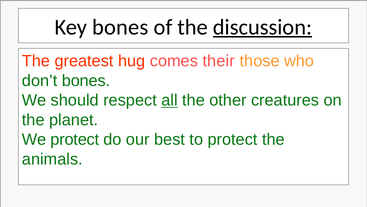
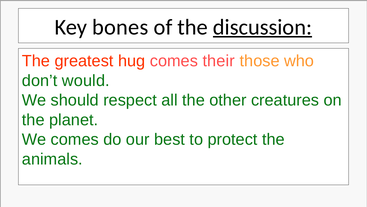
don’t bones: bones -> would
all underline: present -> none
We protect: protect -> comes
